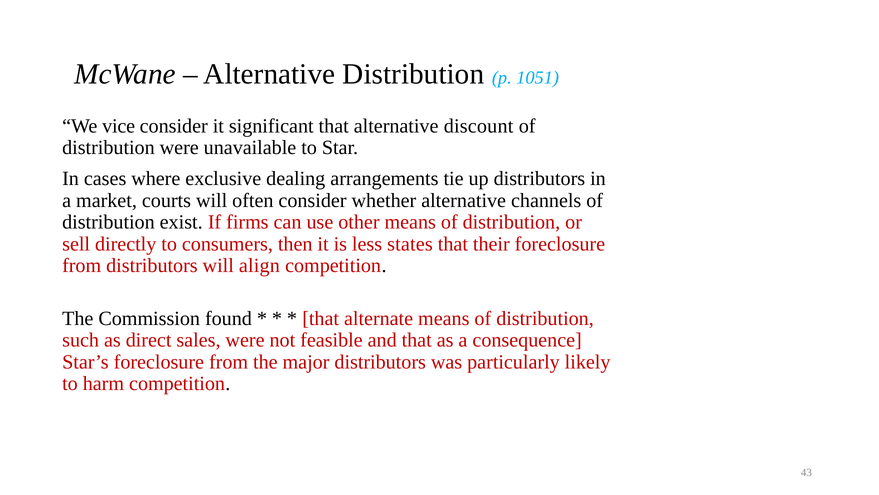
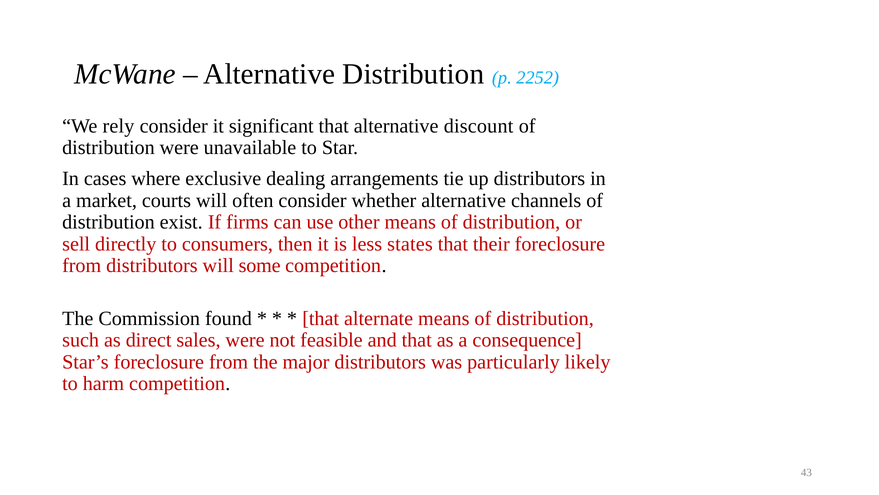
1051: 1051 -> 2252
vice: vice -> rely
align: align -> some
